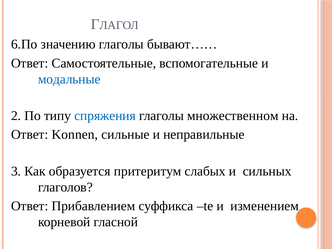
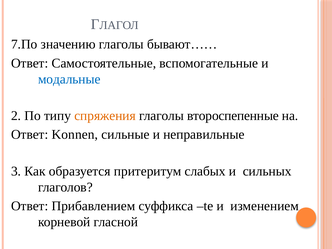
6.По: 6.По -> 7.По
спряжения colour: blue -> orange
множественном: множественном -> второспепенные
